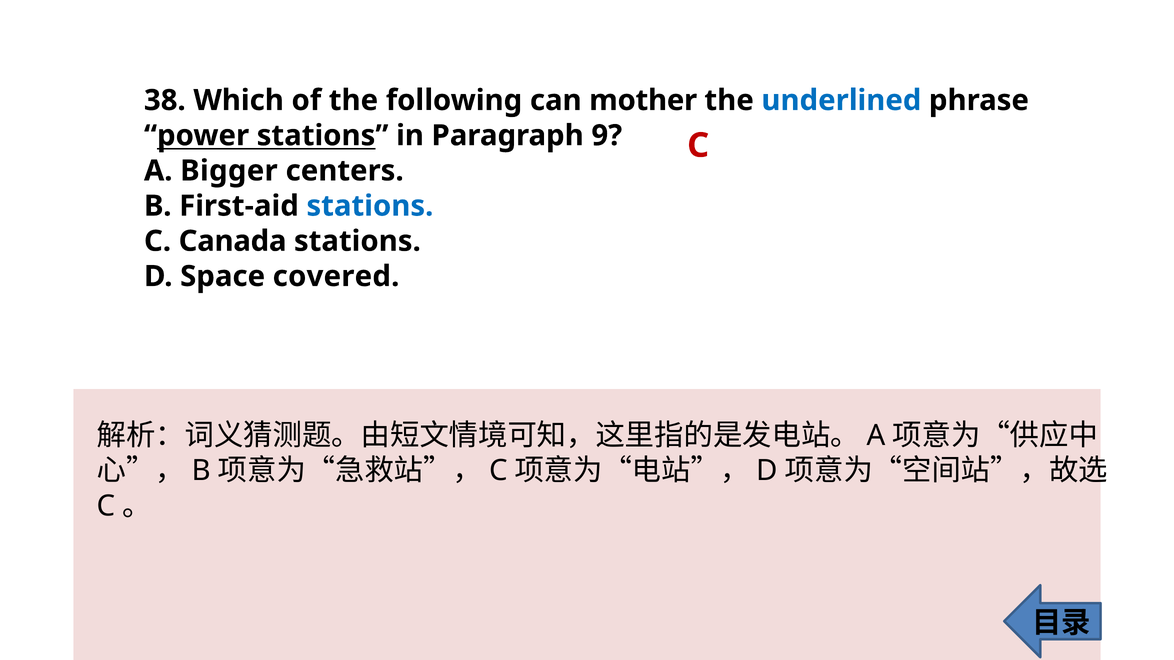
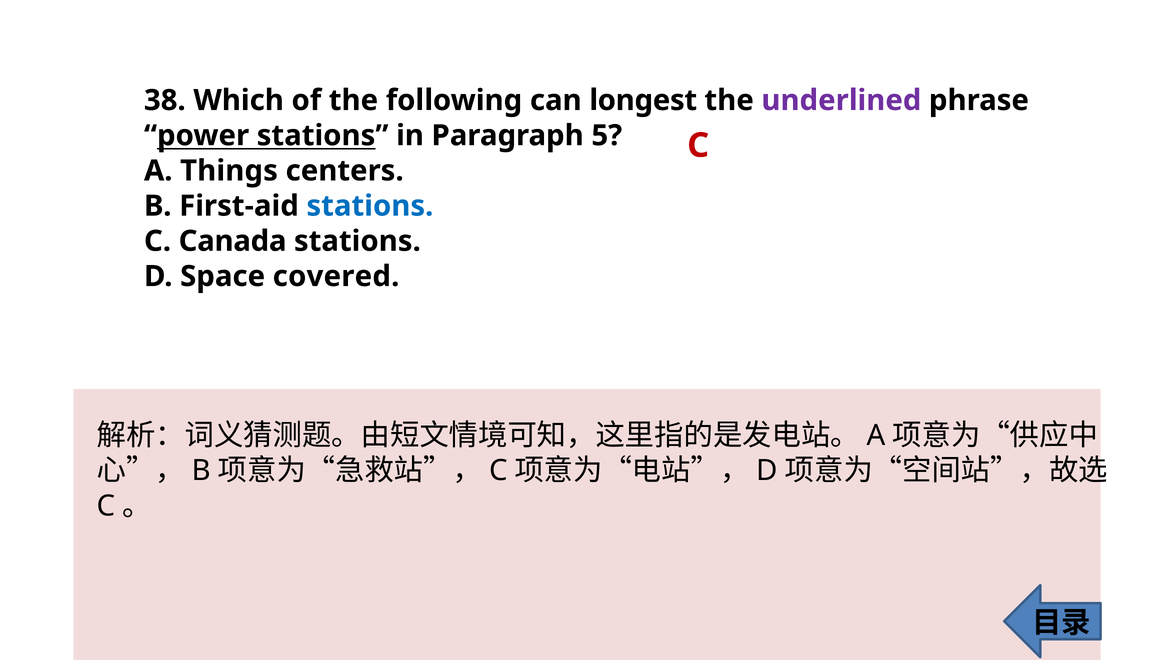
mother: mother -> longest
underlined colour: blue -> purple
9: 9 -> 5
Bigger: Bigger -> Things
